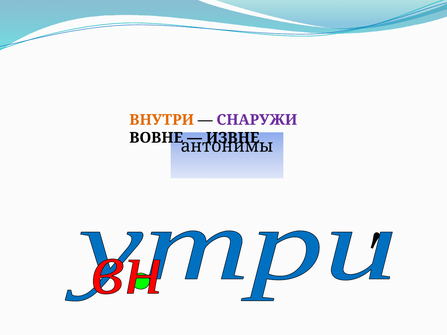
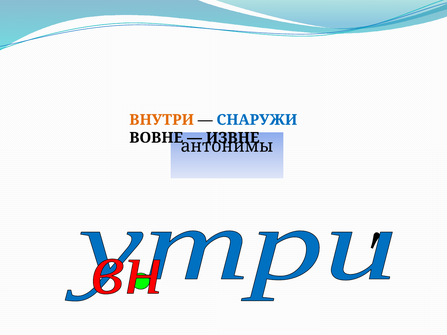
СНАРУЖИ colour: purple -> blue
